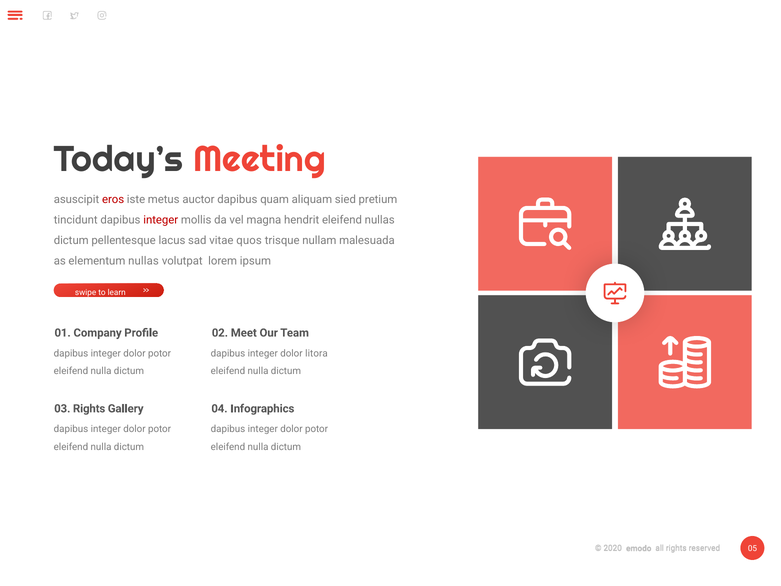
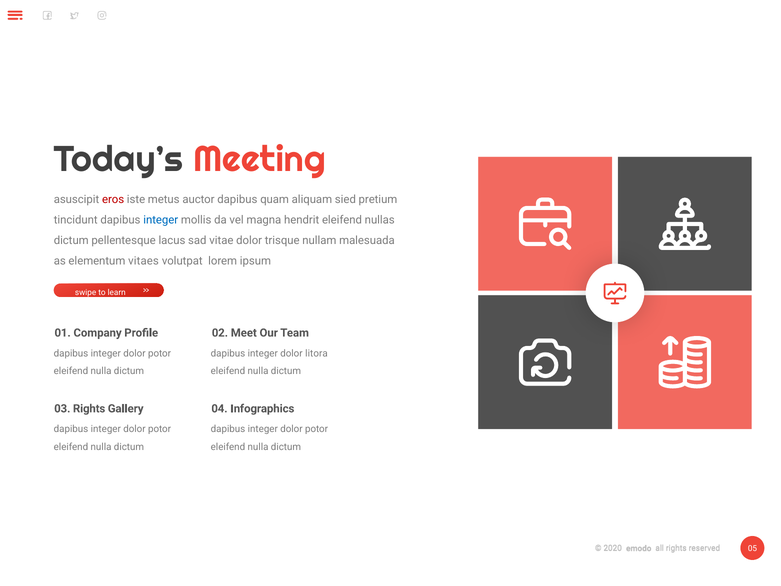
integer at (161, 220) colour: red -> blue
vitae quos: quos -> dolor
elementum nullas: nullas -> vitaes
